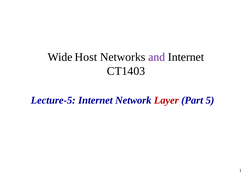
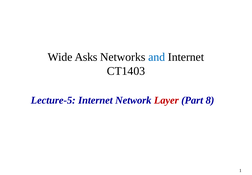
Host: Host -> Asks
and colour: purple -> blue
5: 5 -> 8
